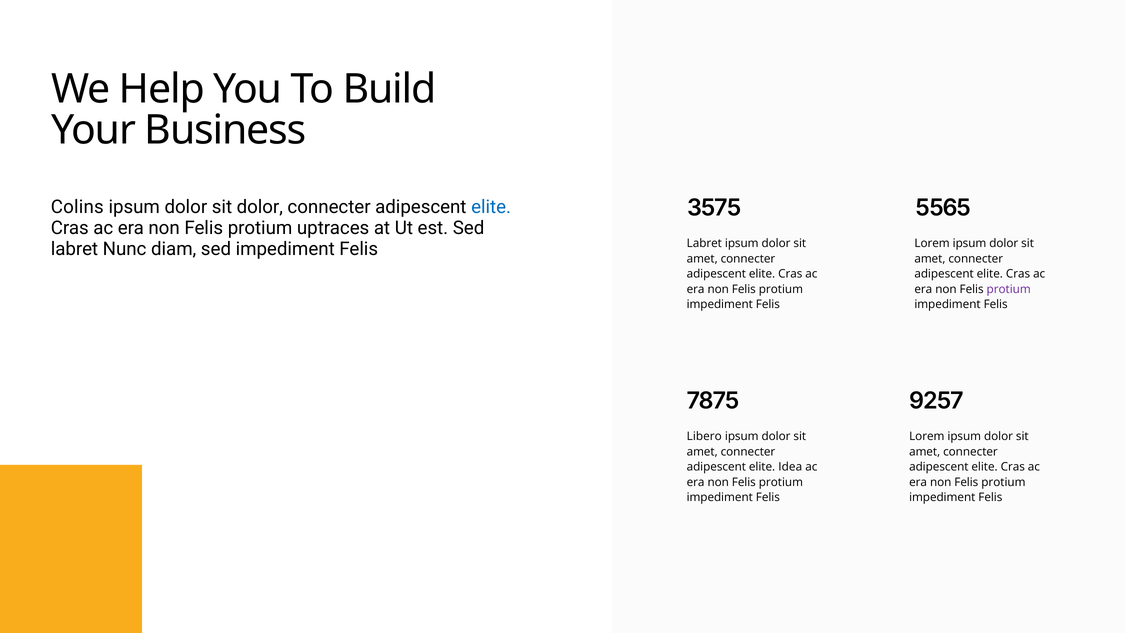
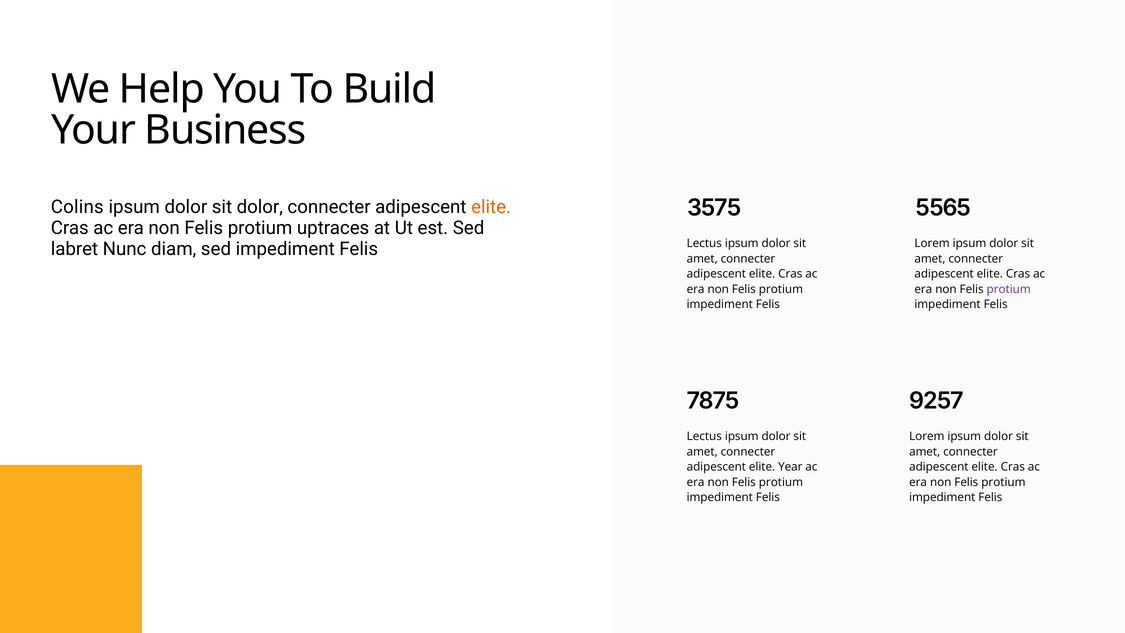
elite at (491, 207) colour: blue -> orange
Labret at (704, 243): Labret -> Lectus
Libero at (704, 436): Libero -> Lectus
Idea: Idea -> Year
